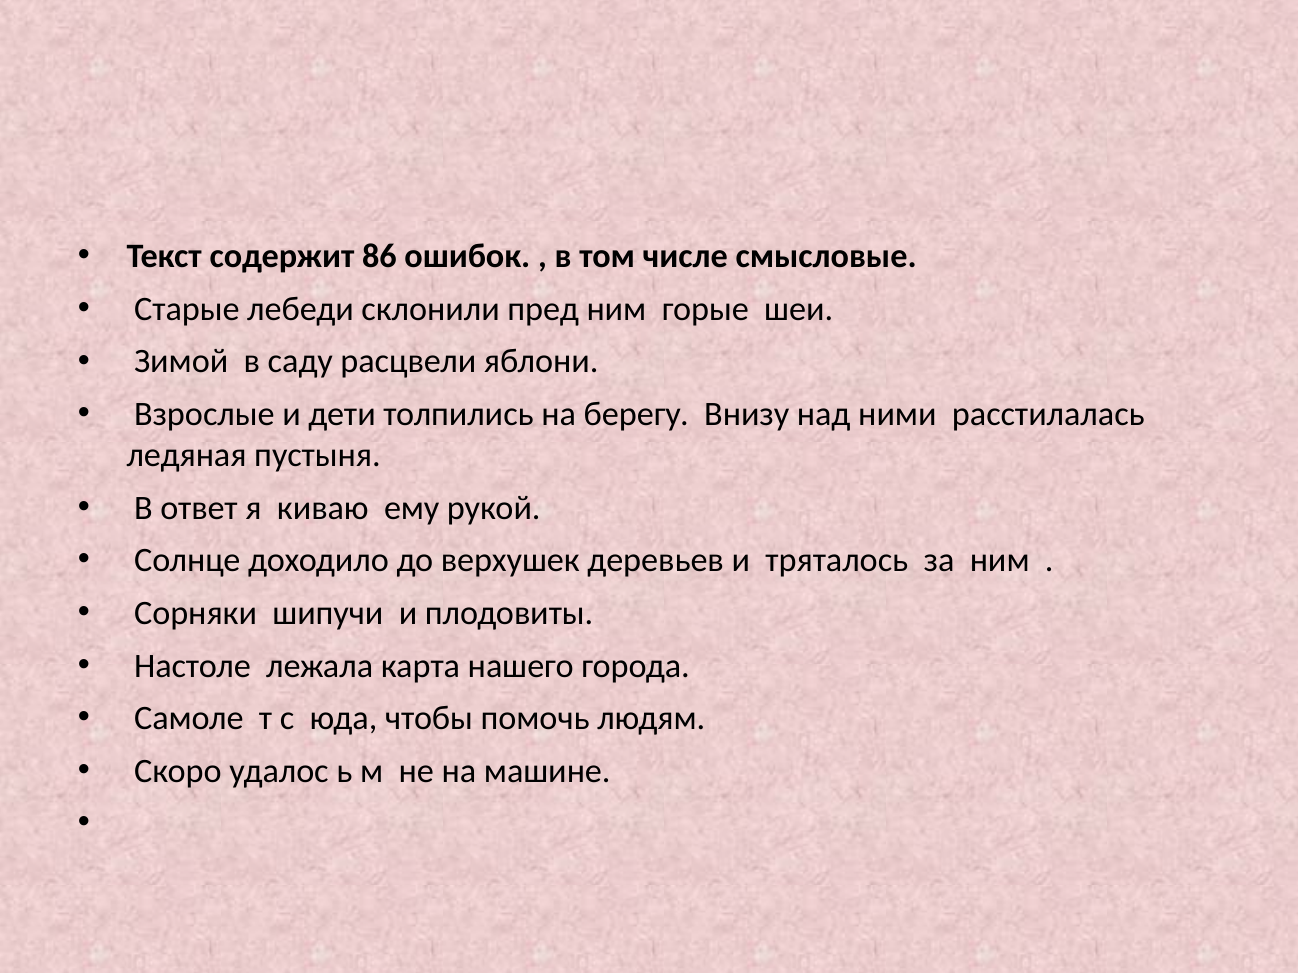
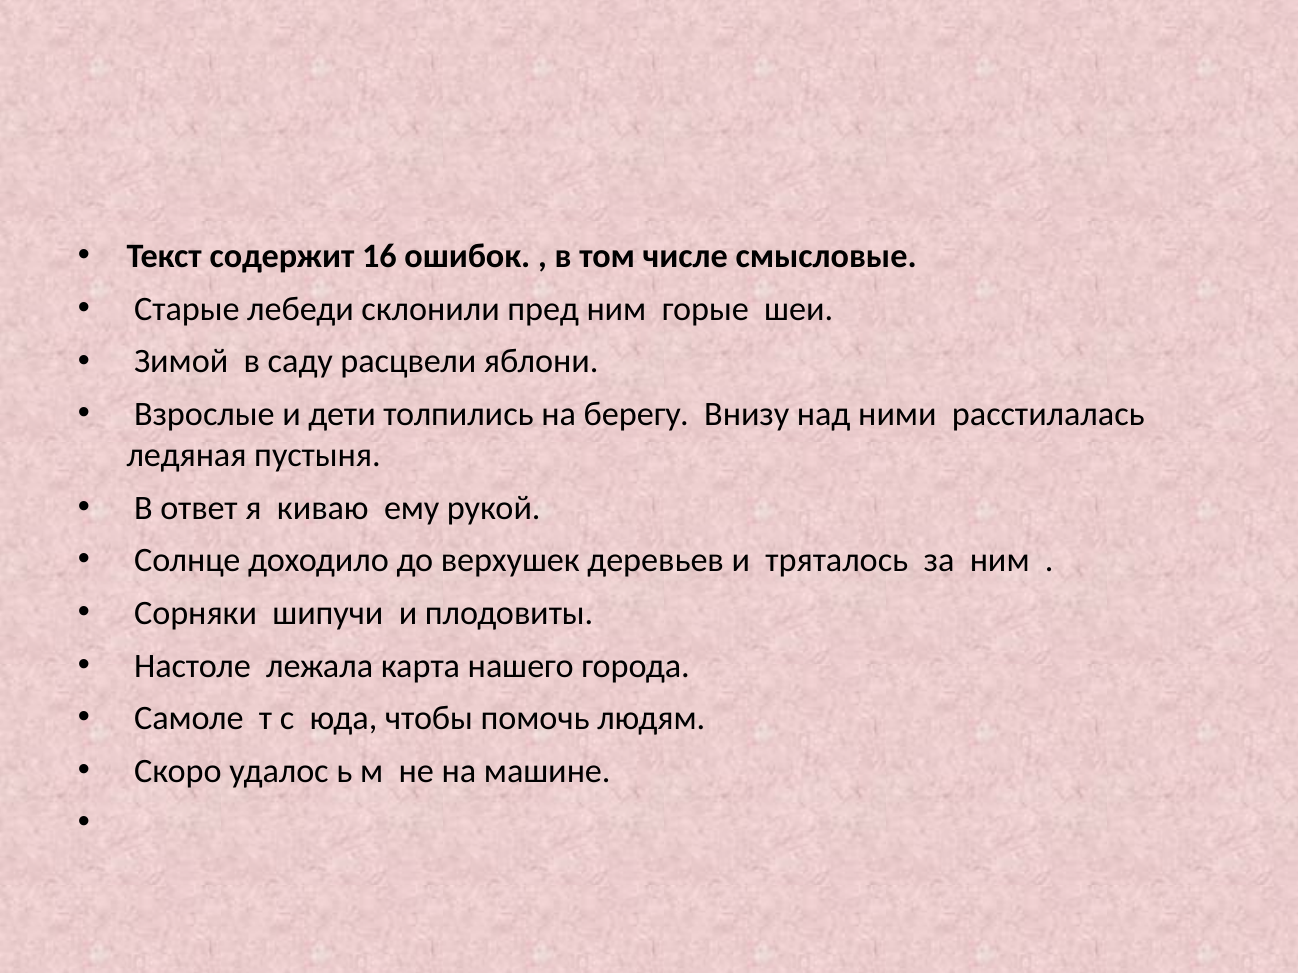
86: 86 -> 16
